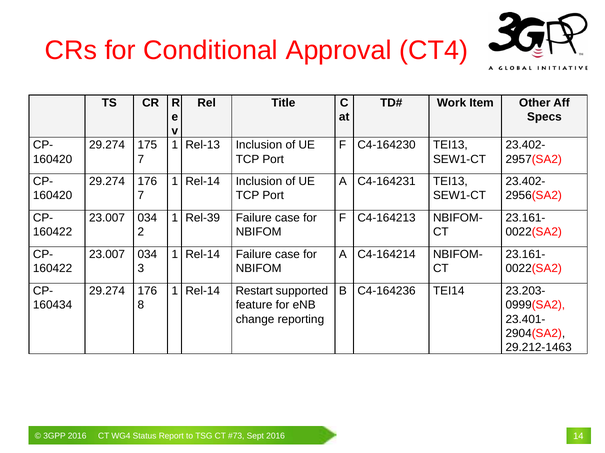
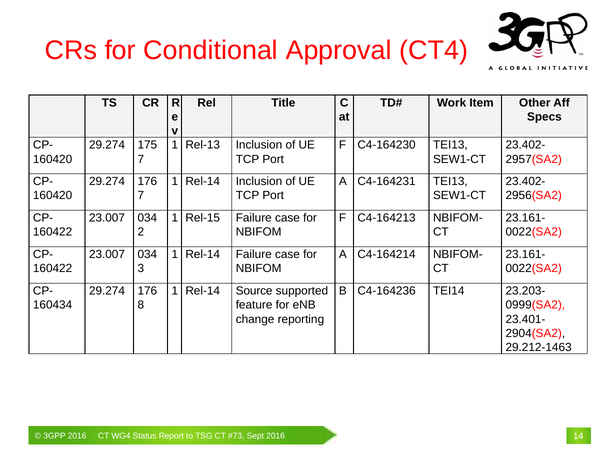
Rel-39: Rel-39 -> Rel-15
Restart: Restart -> Source
